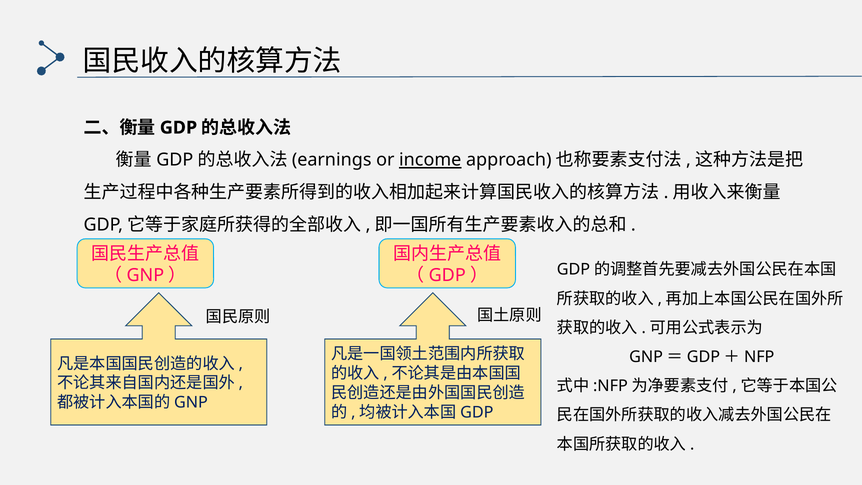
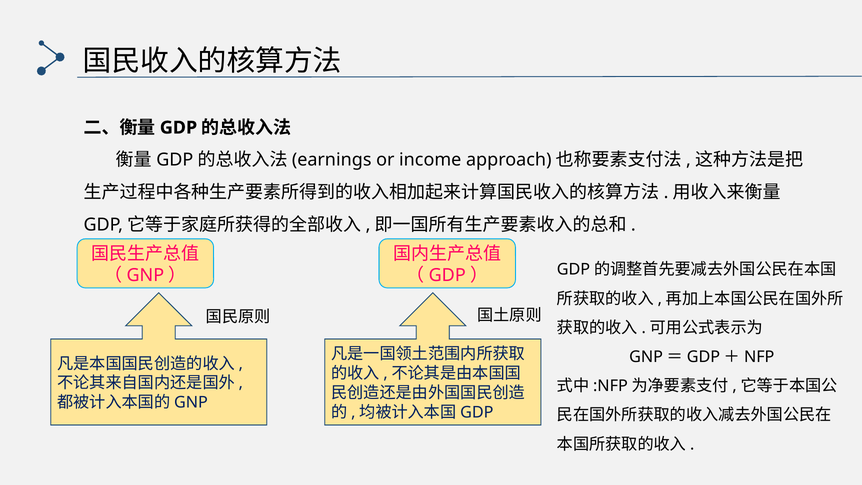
income underline: present -> none
